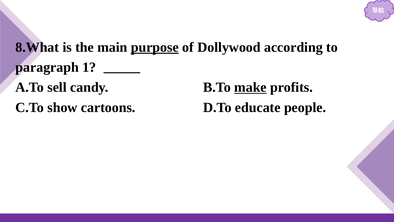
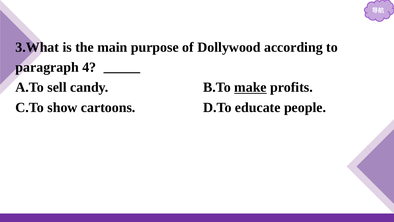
8.What: 8.What -> 3.What
purpose underline: present -> none
1: 1 -> 4
